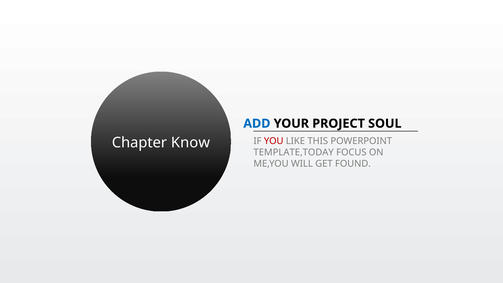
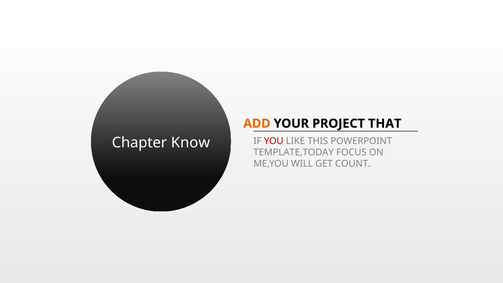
ADD colour: blue -> orange
SOUL: SOUL -> THAT
FOUND: FOUND -> COUNT
